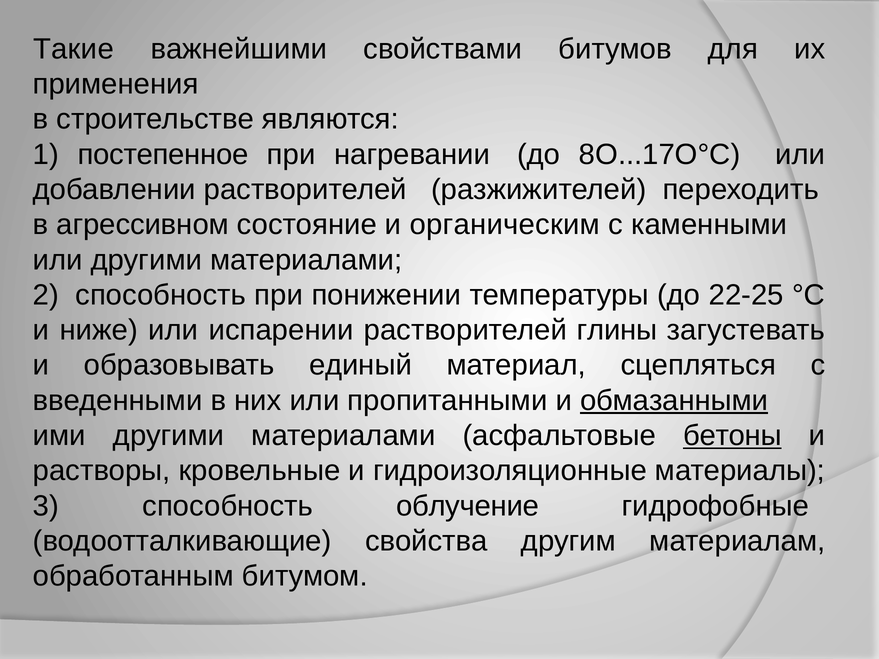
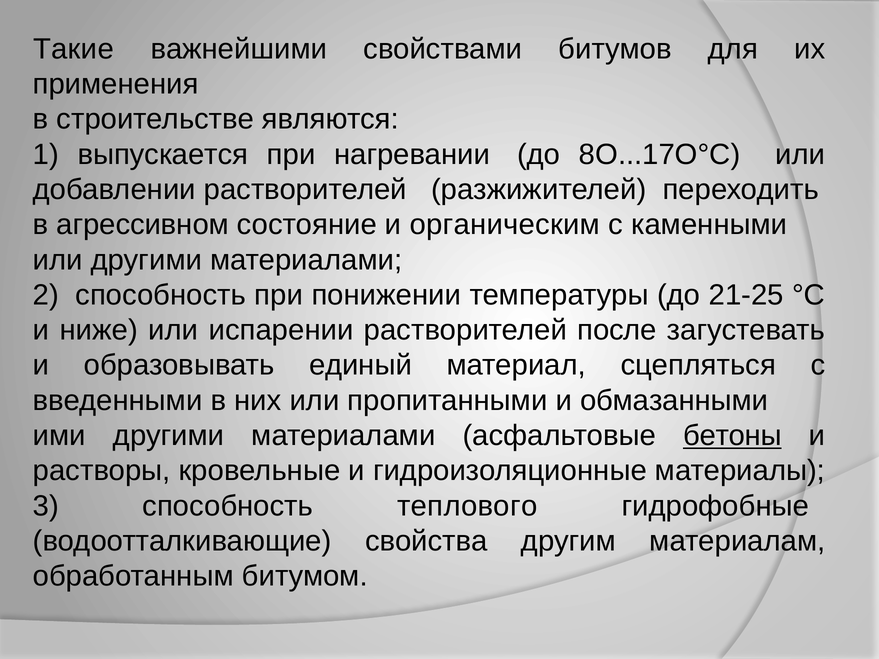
постепенное: постепенное -> выпускается
22-25: 22-25 -> 21-25
глины: глины -> после
обмазанными underline: present -> none
облучение: облучение -> теплового
